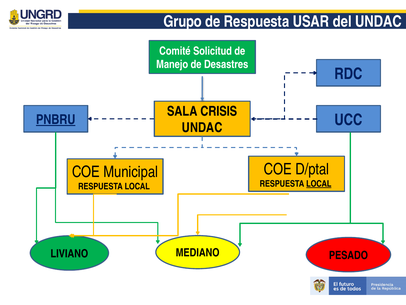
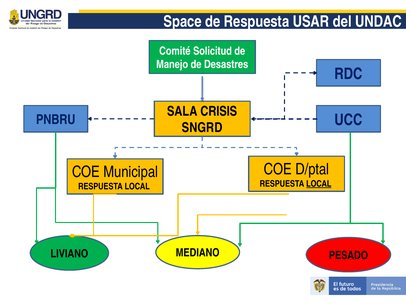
Grupo: Grupo -> Space
PNBRU underline: present -> none
UNDAC at (202, 128): UNDAC -> SNGRD
